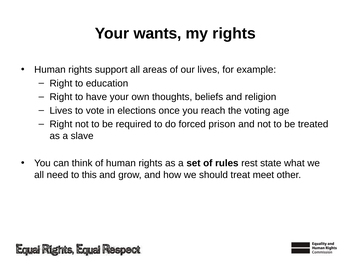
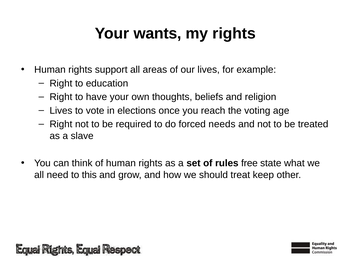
prison: prison -> needs
rest: rest -> free
meet: meet -> keep
